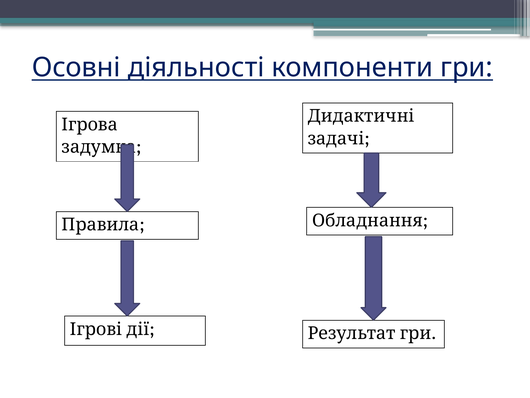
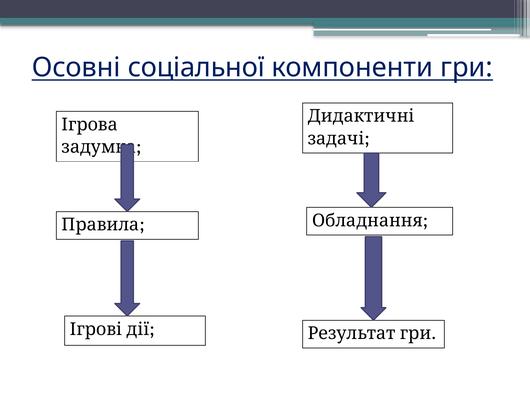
діяльності: діяльності -> соціальної
